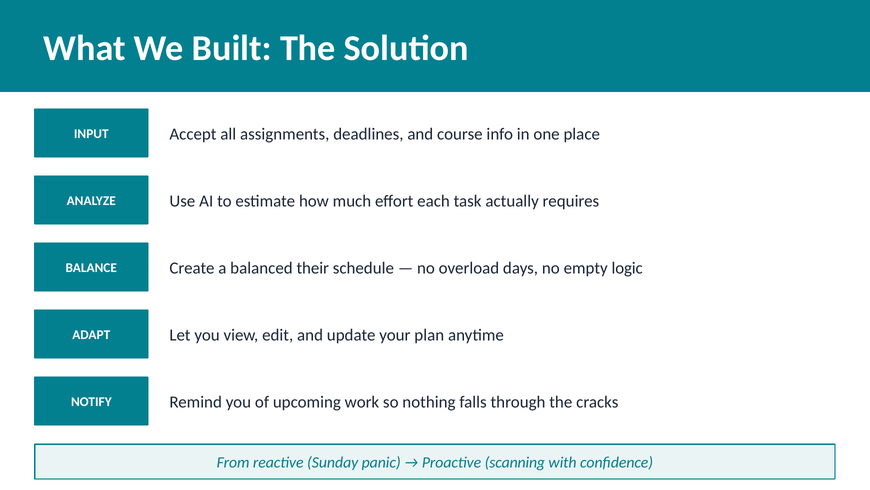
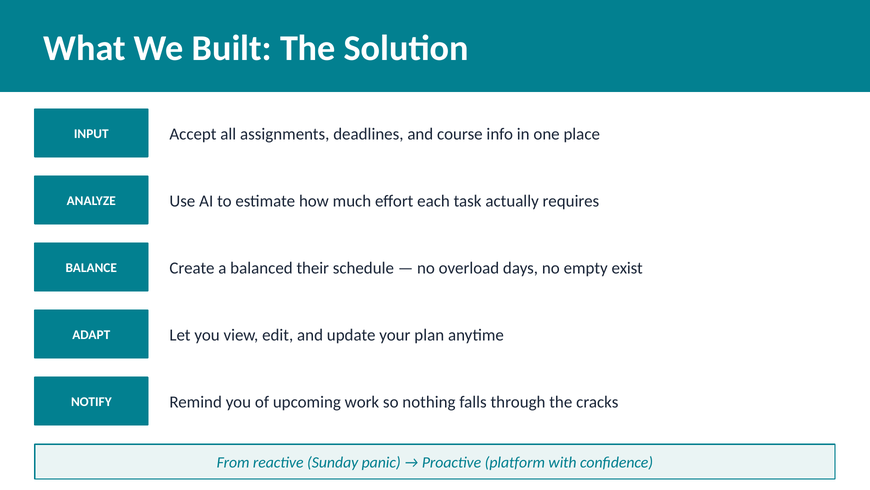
logic: logic -> exist
scanning: scanning -> platform
